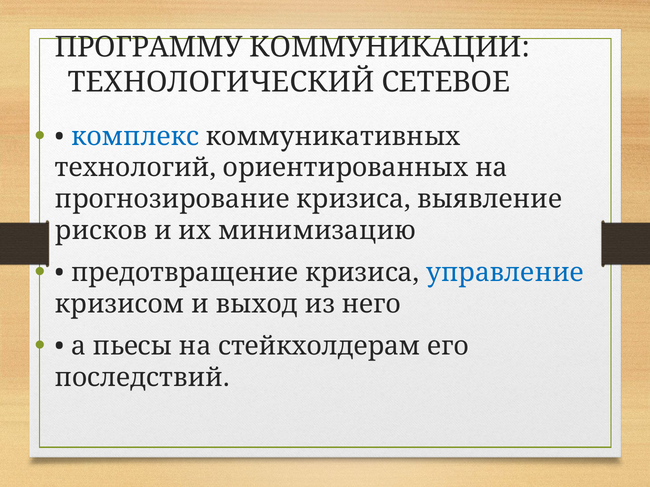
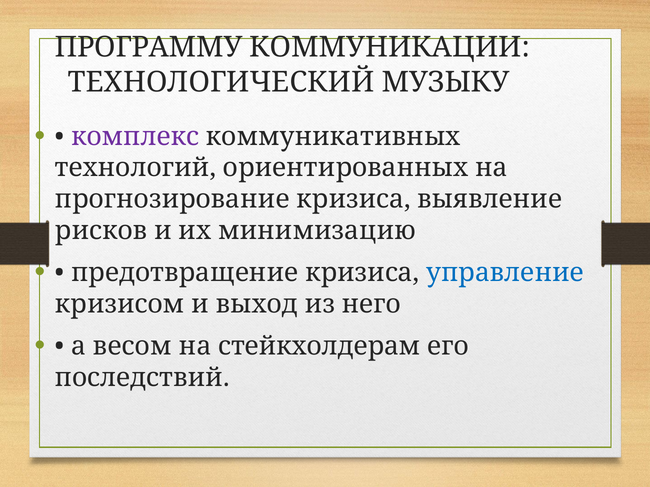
СЕТЕВОЕ: СЕТЕВОЕ -> МУЗЫКУ
комплекс colour: blue -> purple
пьесы: пьесы -> весом
